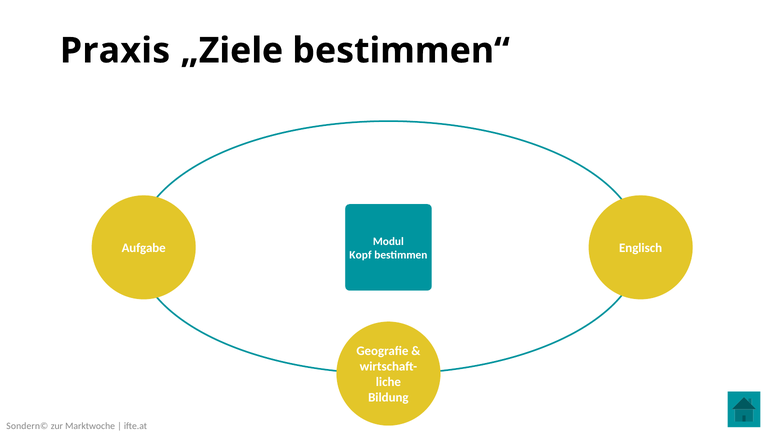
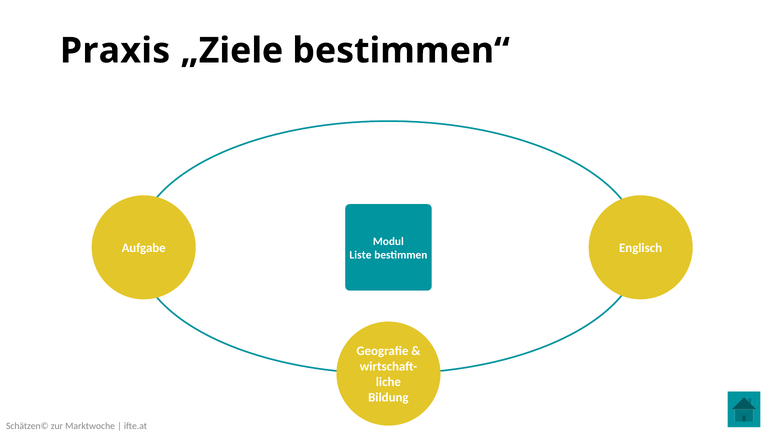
Kopf: Kopf -> Liste
Sondern©: Sondern© -> Schätzen©
